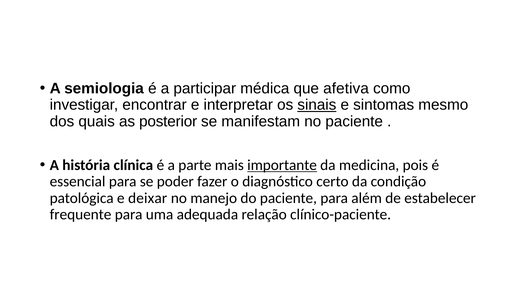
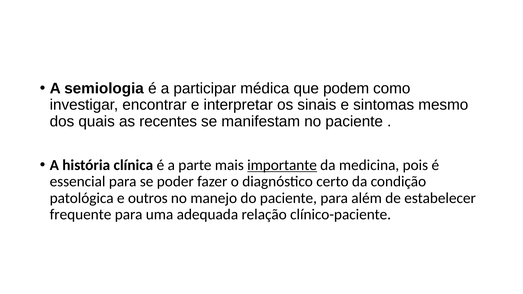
afetiva: afetiva -> podem
sinais underline: present -> none
posterior: posterior -> recentes
deixar: deixar -> outros
